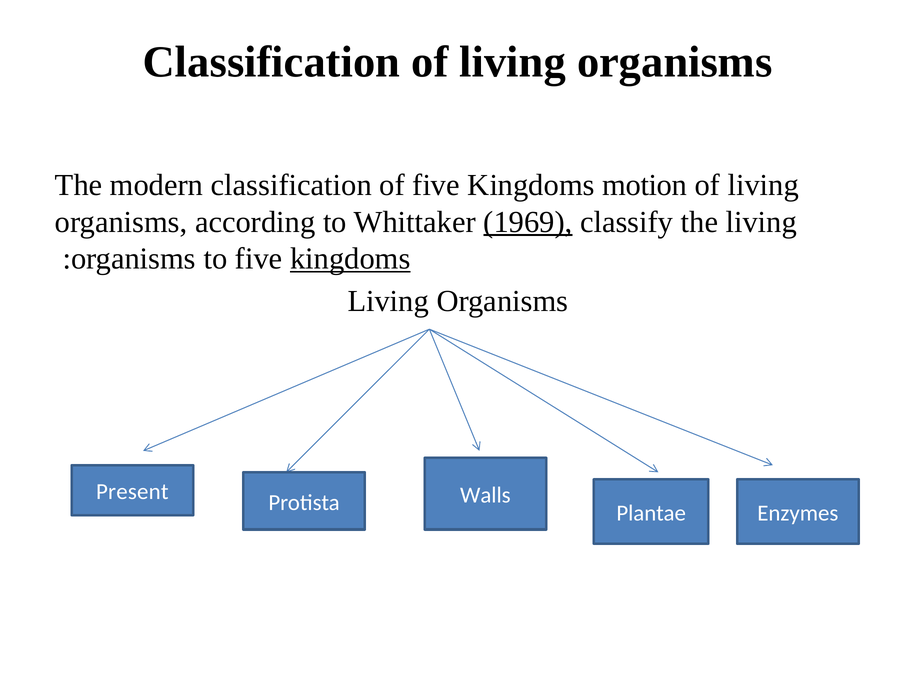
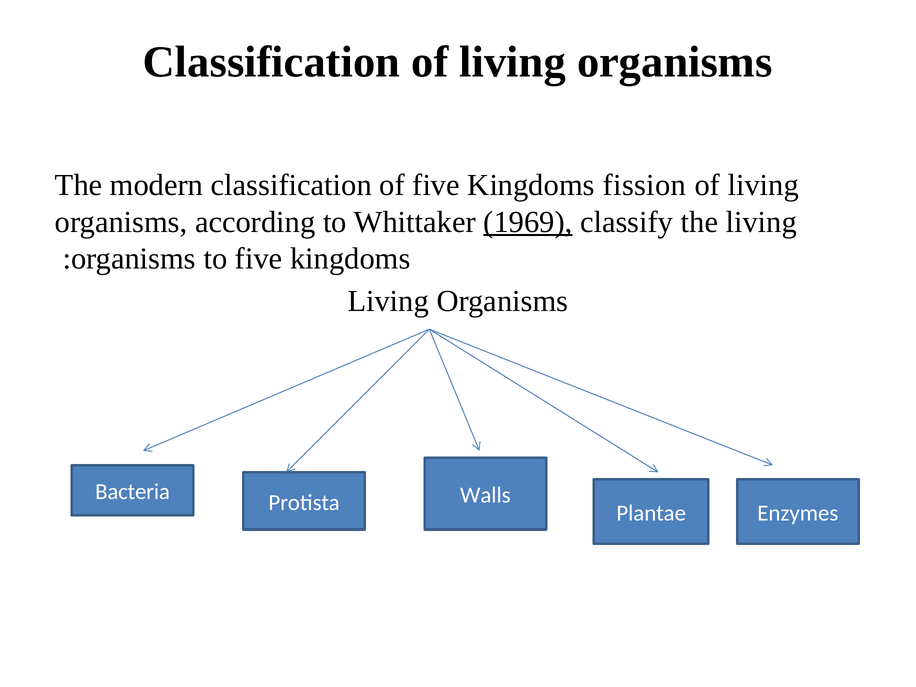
motion: motion -> fission
kingdoms at (350, 259) underline: present -> none
Present: Present -> Bacteria
